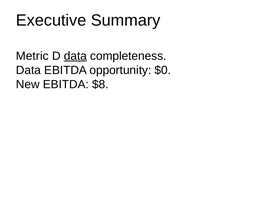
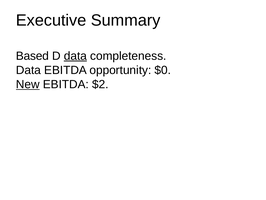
Metric: Metric -> Based
New underline: none -> present
$8: $8 -> $2
